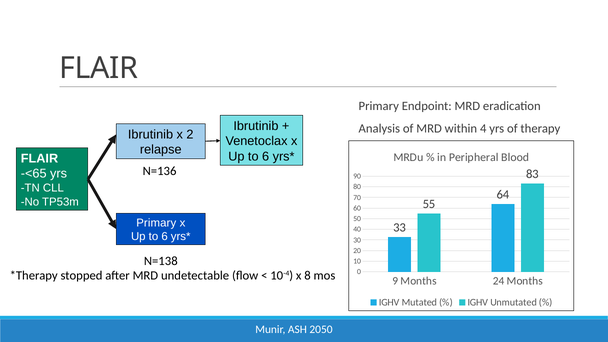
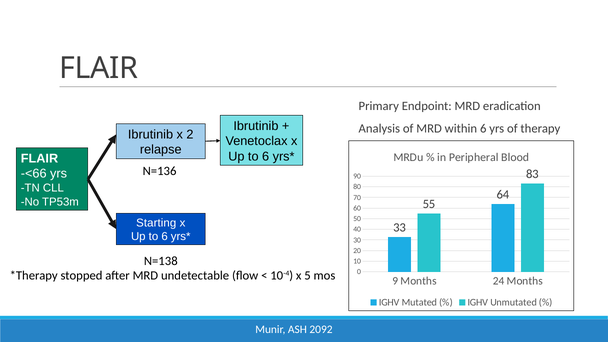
within 4: 4 -> 6
-<65: -<65 -> -<66
Primary at (156, 223): Primary -> Starting
8: 8 -> 5
2050: 2050 -> 2092
